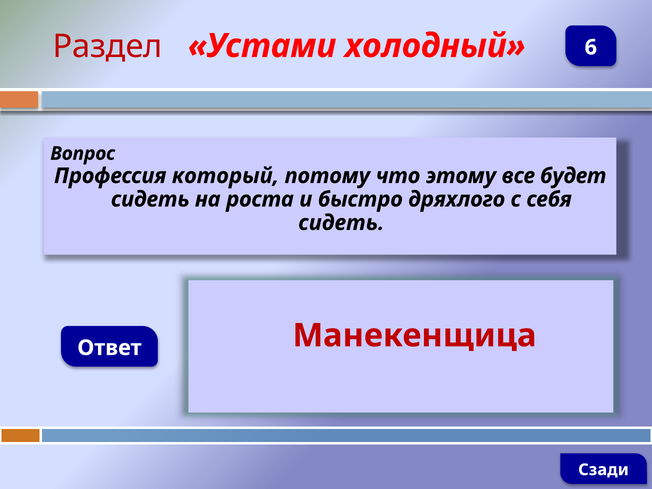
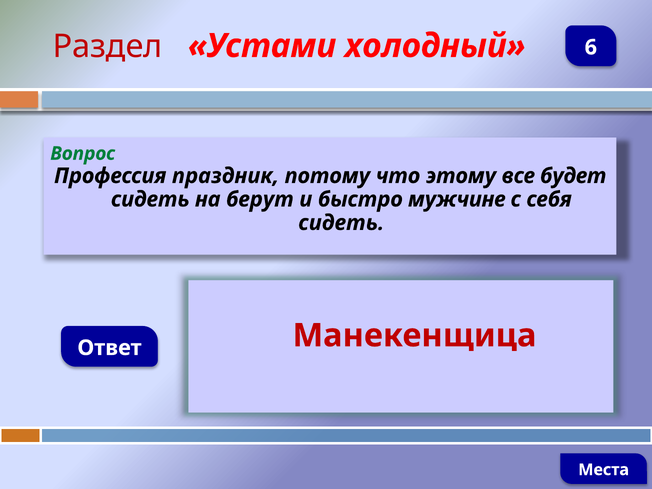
Вопрос colour: black -> green
который: который -> праздник
роста: роста -> берут
дряхлого: дряхлого -> мужчине
Сзади: Сзади -> Места
